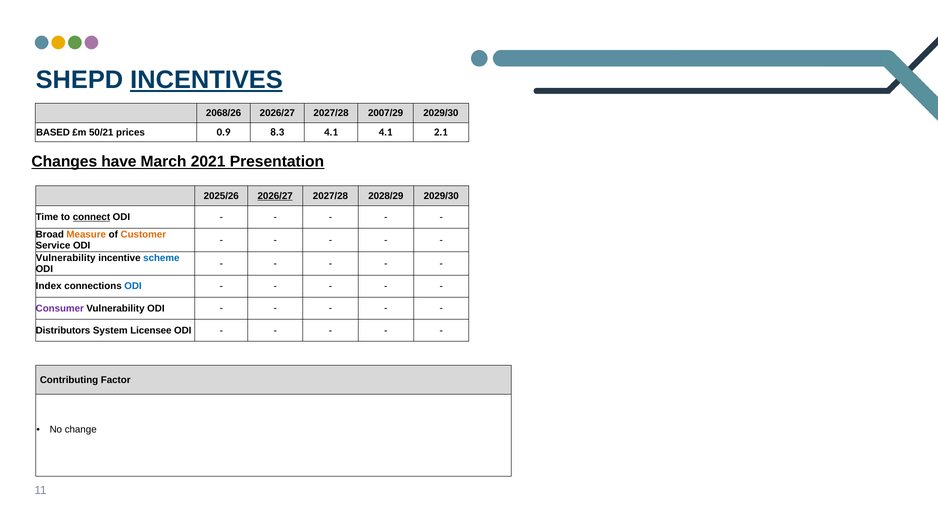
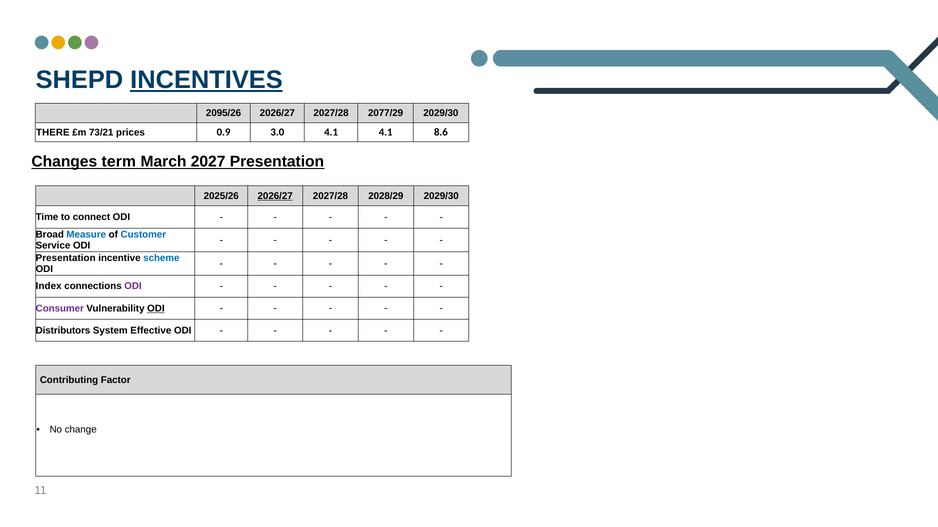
2068/26: 2068/26 -> 2095/26
2007/29: 2007/29 -> 2077/29
BASED: BASED -> THERE
50/21: 50/21 -> 73/21
8.3: 8.3 -> 3.0
2.1: 2.1 -> 8.6
have: have -> term
2021: 2021 -> 2027
connect underline: present -> none
Measure colour: orange -> blue
Customer colour: orange -> blue
Vulnerability at (66, 258): Vulnerability -> Presentation
ODI at (133, 287) colour: blue -> purple
ODI at (156, 309) underline: none -> present
Licensee: Licensee -> Effective
